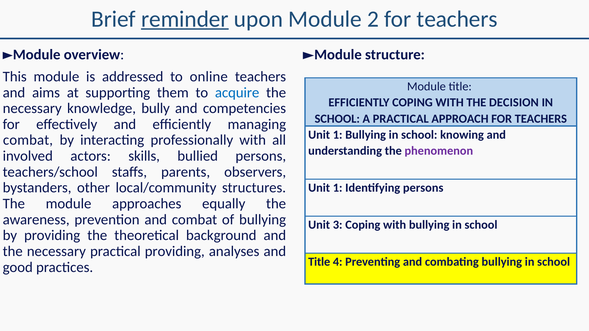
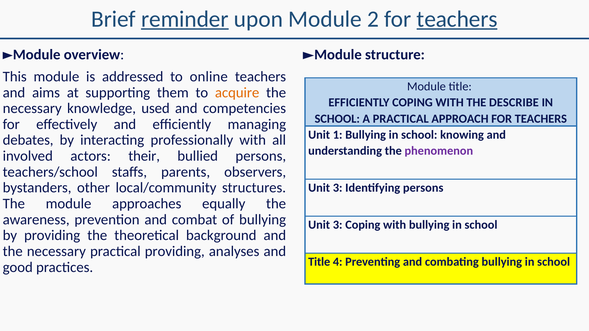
teachers at (457, 19) underline: none -> present
acquire colour: blue -> orange
DECISION: DECISION -> DESCRIBE
bully: bully -> used
combat at (28, 140): combat -> debates
skills: skills -> their
1 at (338, 188): 1 -> 3
